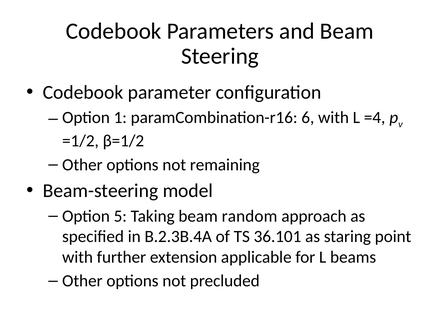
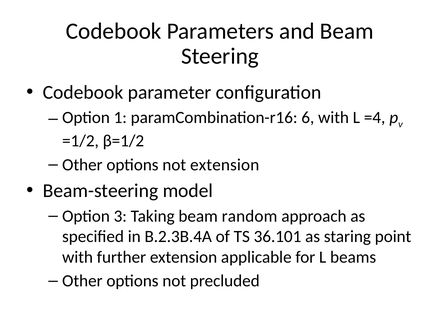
not remaining: remaining -> extension
5: 5 -> 3
